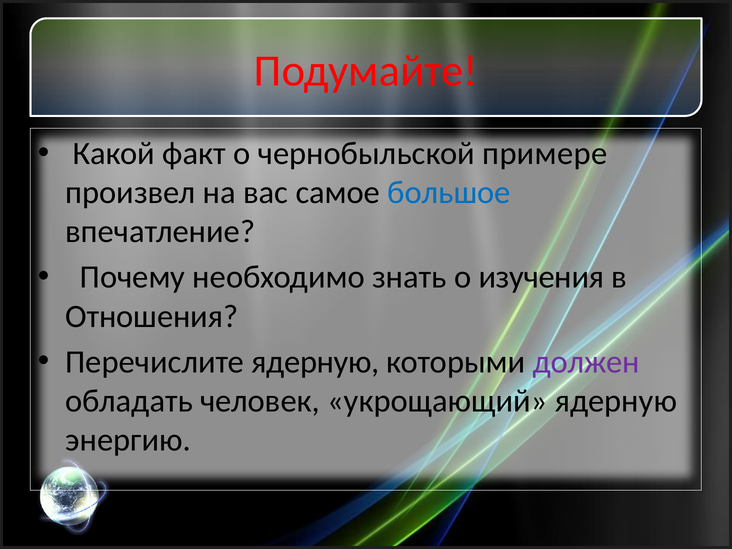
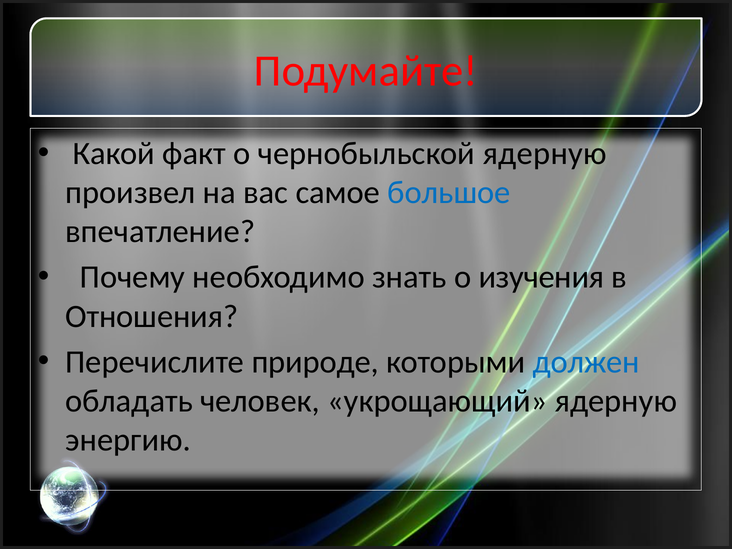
чернобыльской примере: примере -> ядерную
Перечислите ядерную: ядерную -> природе
должен colour: purple -> blue
